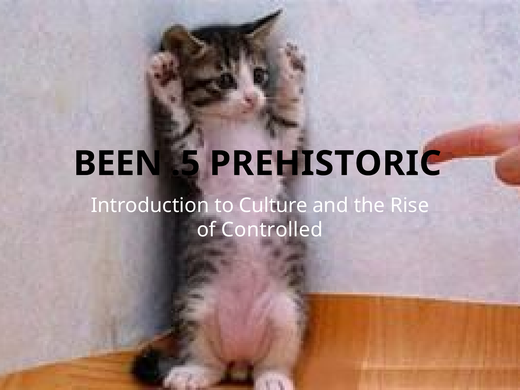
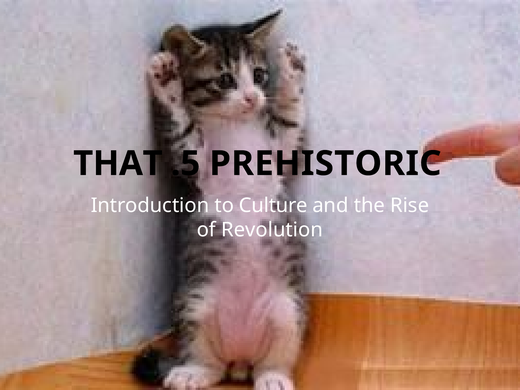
BEEN: BEEN -> THAT
Controlled: Controlled -> Revolution
